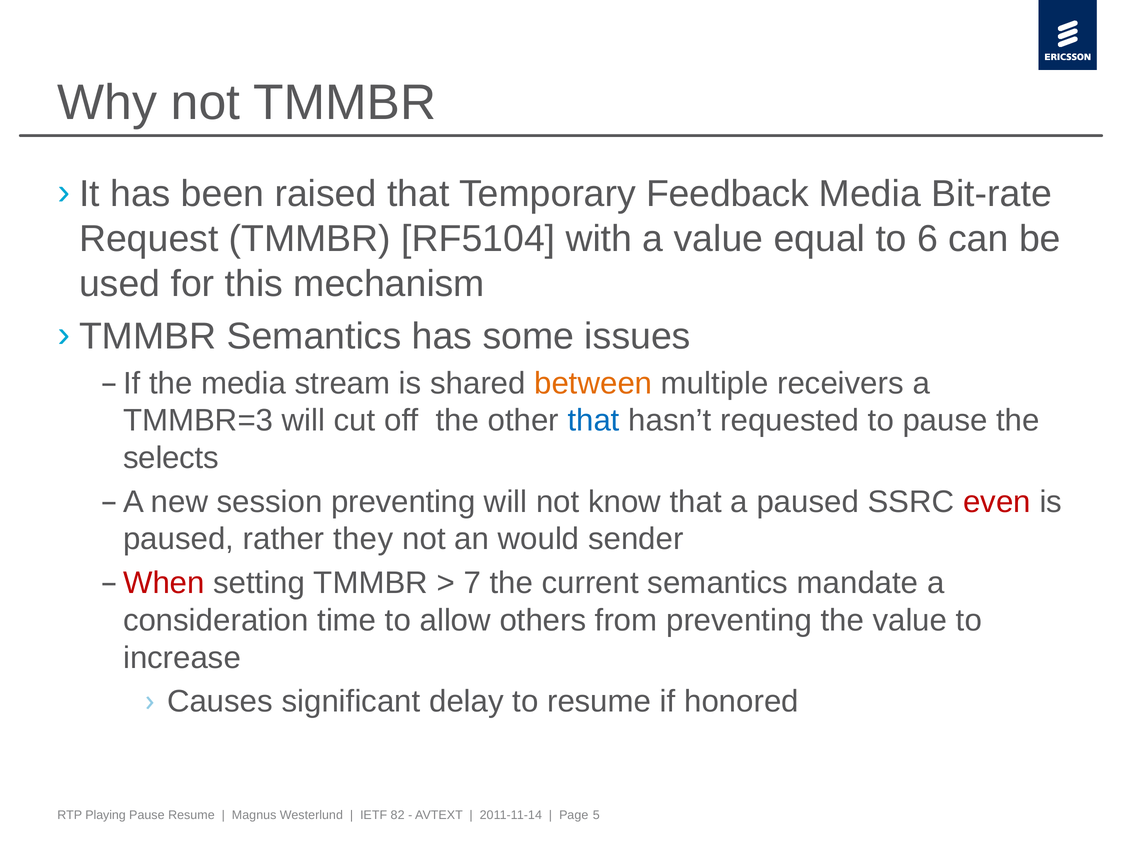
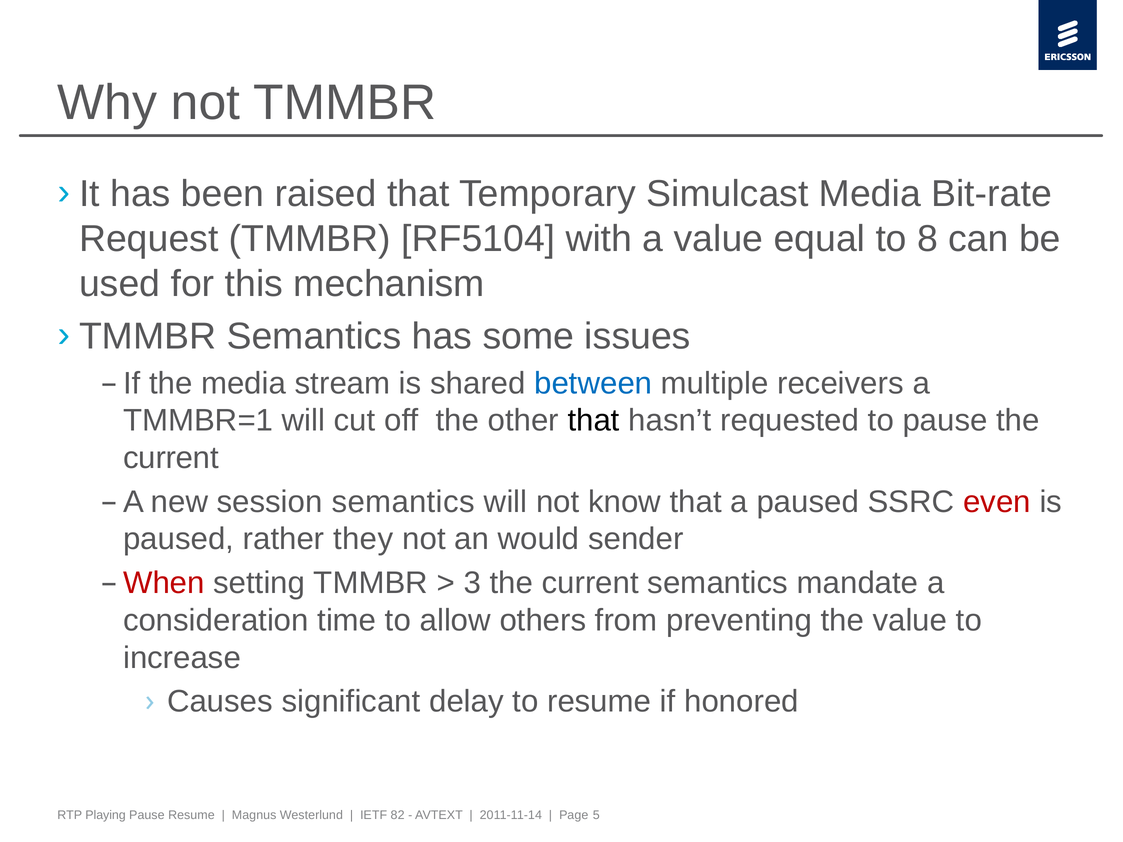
Feedback: Feedback -> Simulcast
6: 6 -> 8
between colour: orange -> blue
TMMBR=3: TMMBR=3 -> TMMBR=1
that at (594, 421) colour: blue -> black
selects at (171, 458): selects -> current
session preventing: preventing -> semantics
7: 7 -> 3
